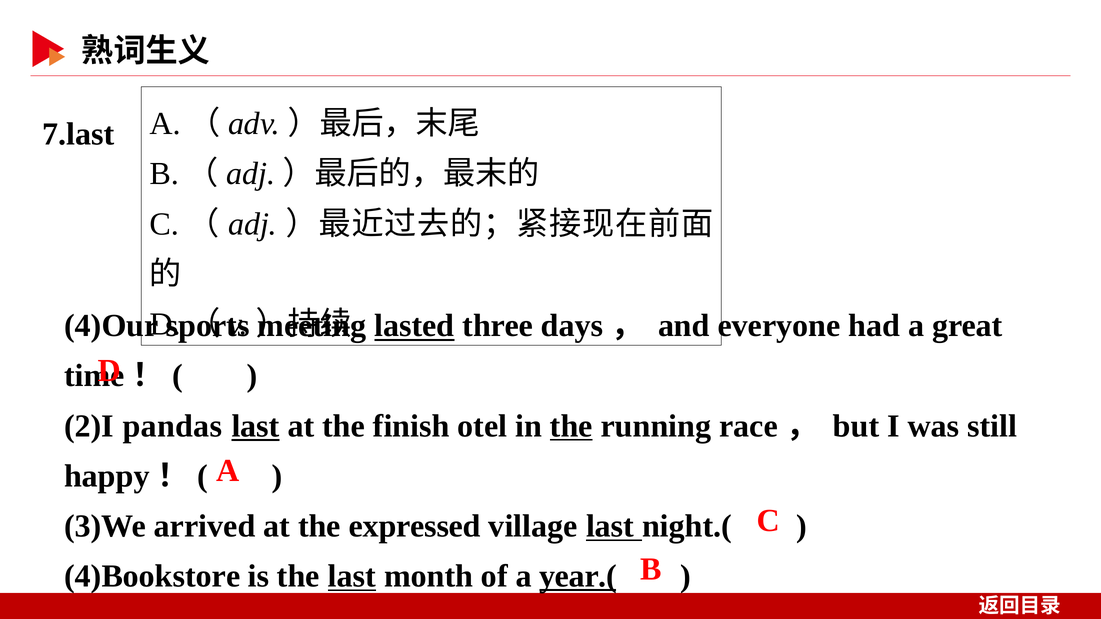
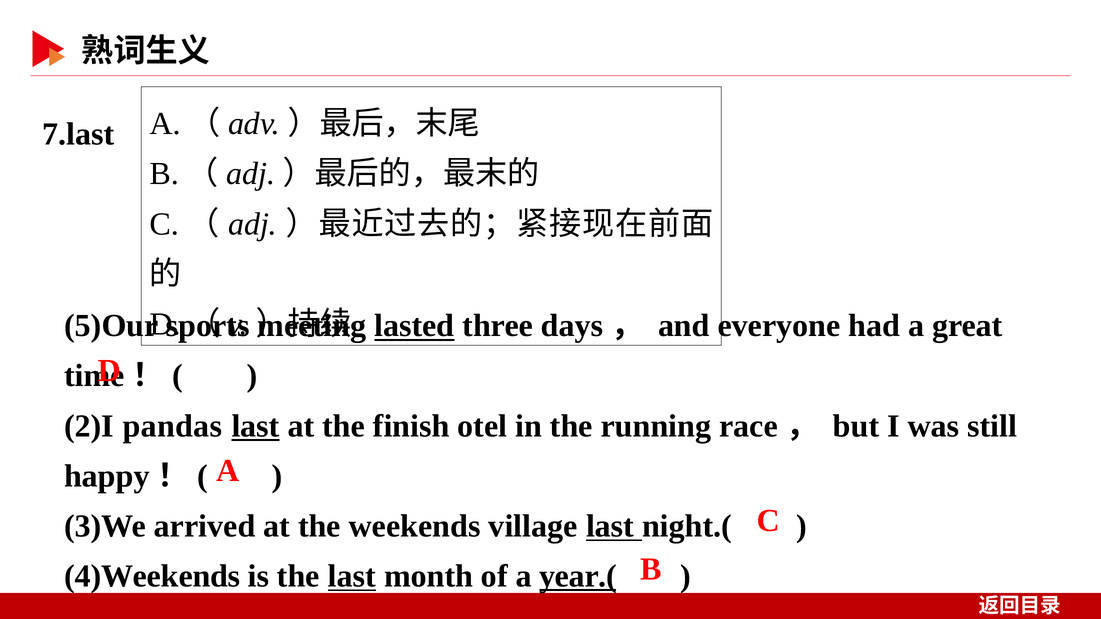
4)Our: 4)Our -> 5)Our
the at (571, 426) underline: present -> none
expressed: expressed -> weekends
4)Bookstore: 4)Bookstore -> 4)Weekends
